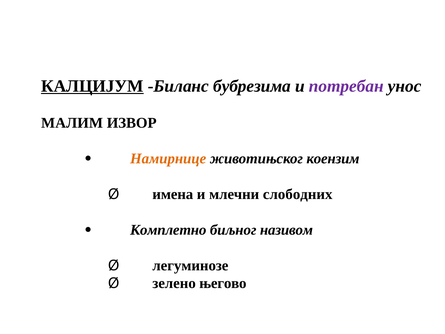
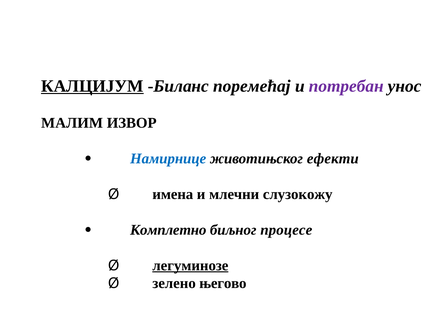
бубрезима: бубрезима -> поремећај
Намирнице colour: orange -> blue
коензим: коензим -> ефекти
слободних: слободних -> слузокожу
називом: називом -> процесе
легуминозе underline: none -> present
